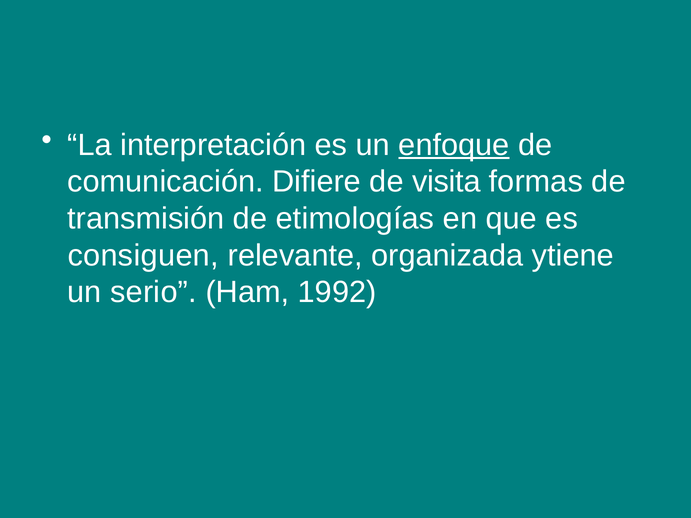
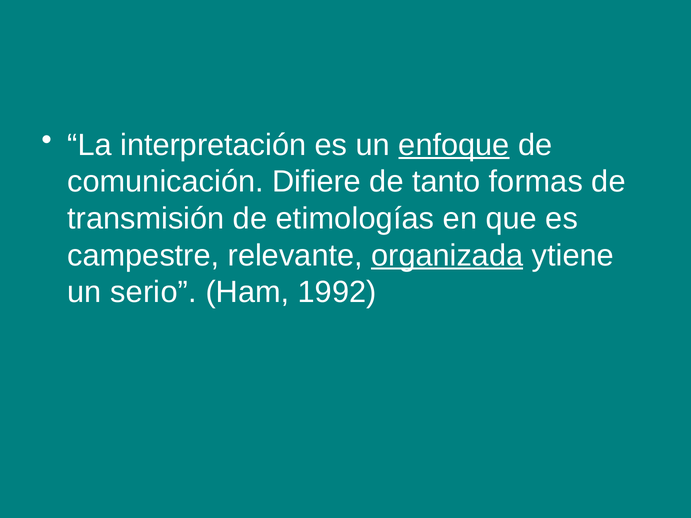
visita: visita -> tanto
consiguen: consiguen -> campestre
organizada underline: none -> present
